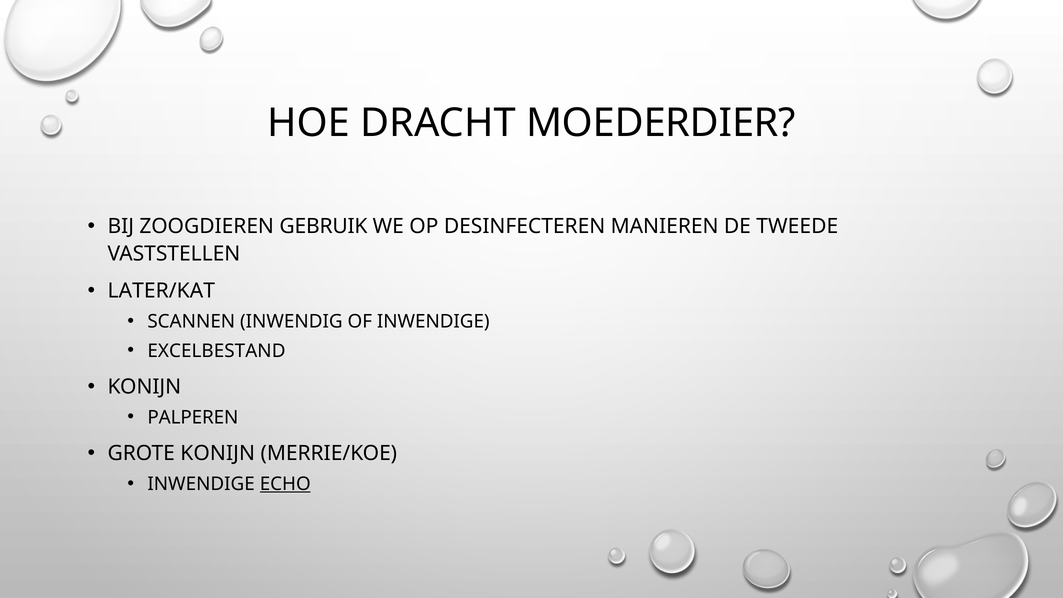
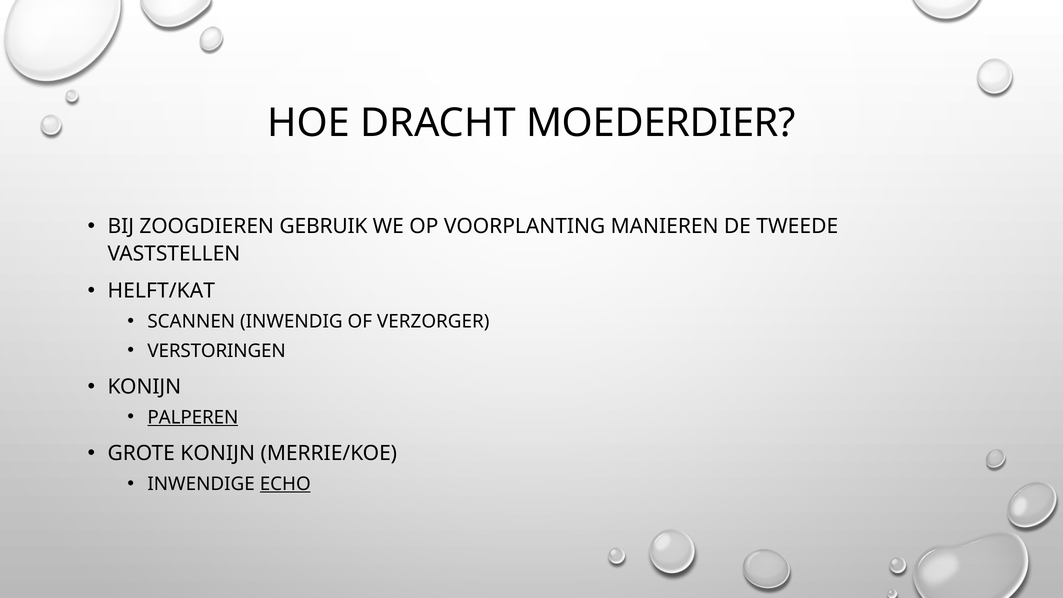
DESINFECTEREN: DESINFECTEREN -> VOORPLANTING
LATER/KAT: LATER/KAT -> HELFT/KAT
OF INWENDIGE: INWENDIGE -> VERZORGER
EXCELBESTAND: EXCELBESTAND -> VERSTORINGEN
PALPEREN underline: none -> present
